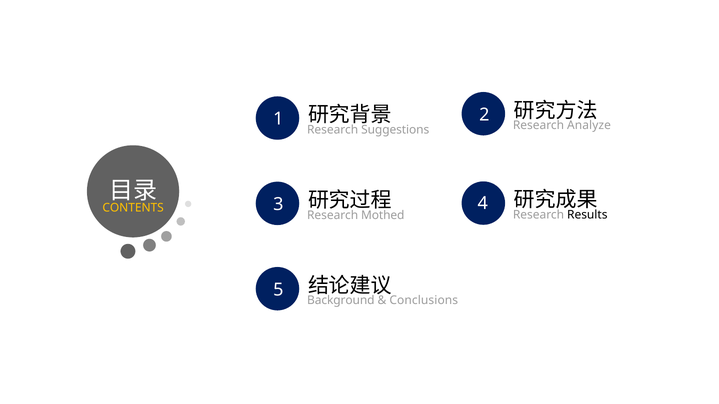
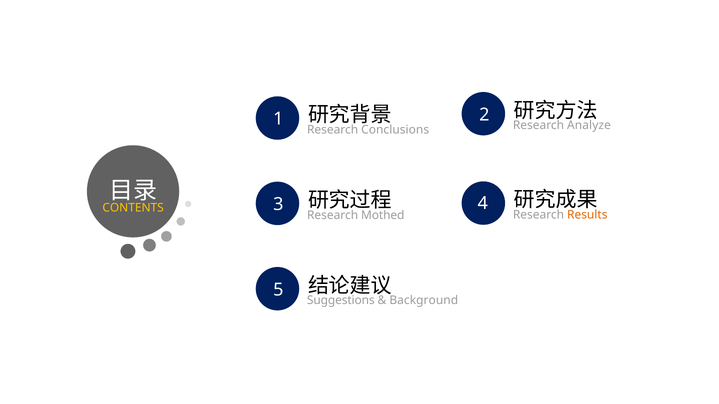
Suggestions: Suggestions -> Conclusions
Results colour: black -> orange
Background: Background -> Suggestions
Conclusions: Conclusions -> Background
